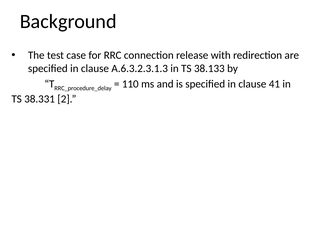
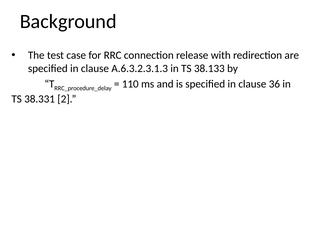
41: 41 -> 36
